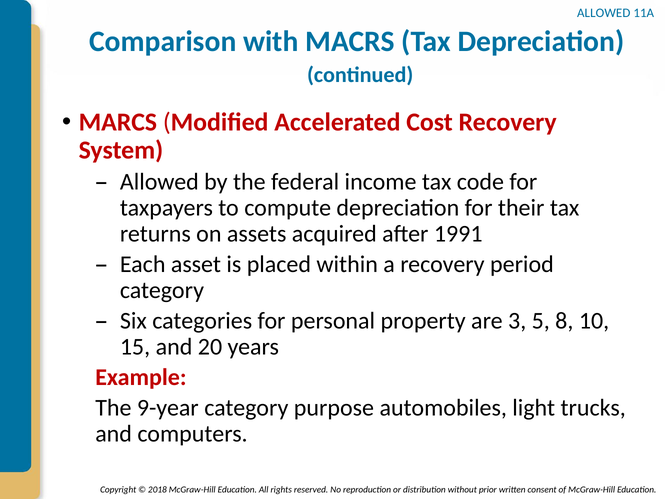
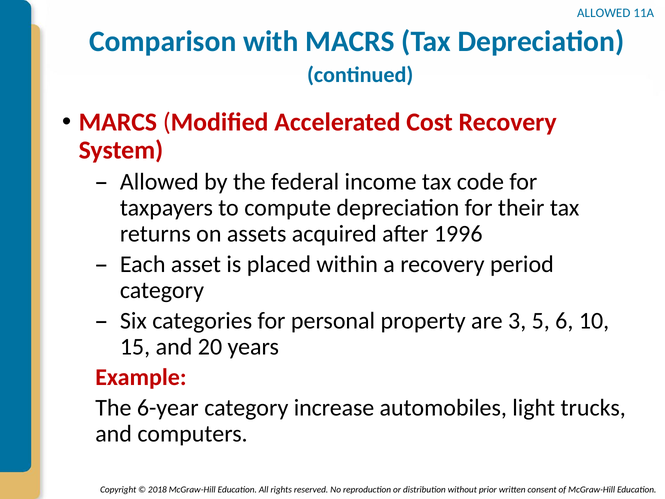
1991: 1991 -> 1996
8: 8 -> 6
9-year: 9-year -> 6-year
purpose: purpose -> increase
